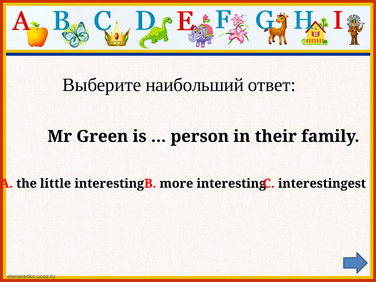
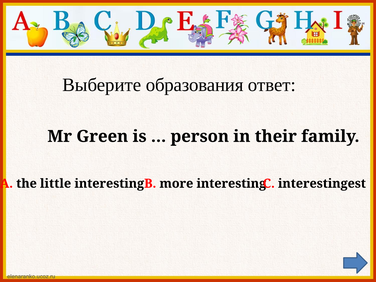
наибольший: наибольший -> образования
